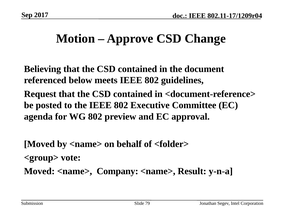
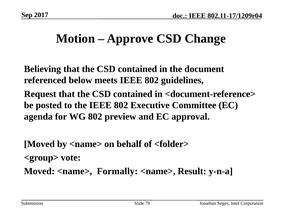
Company: Company -> Formally
